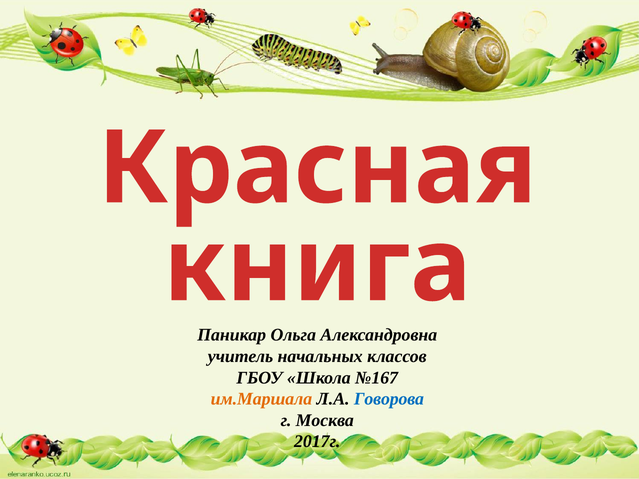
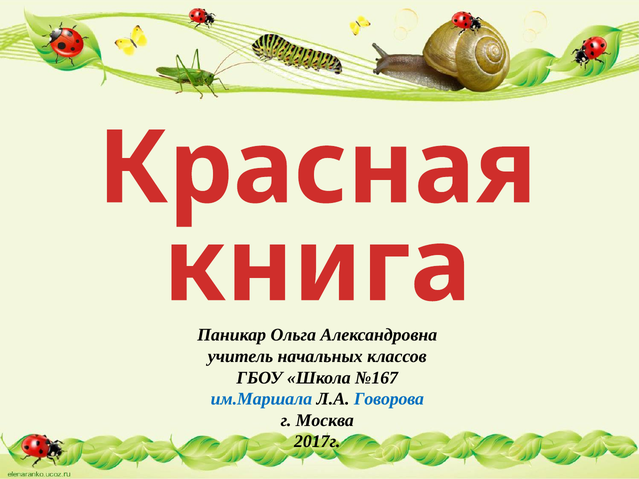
им.Маршала colour: orange -> blue
